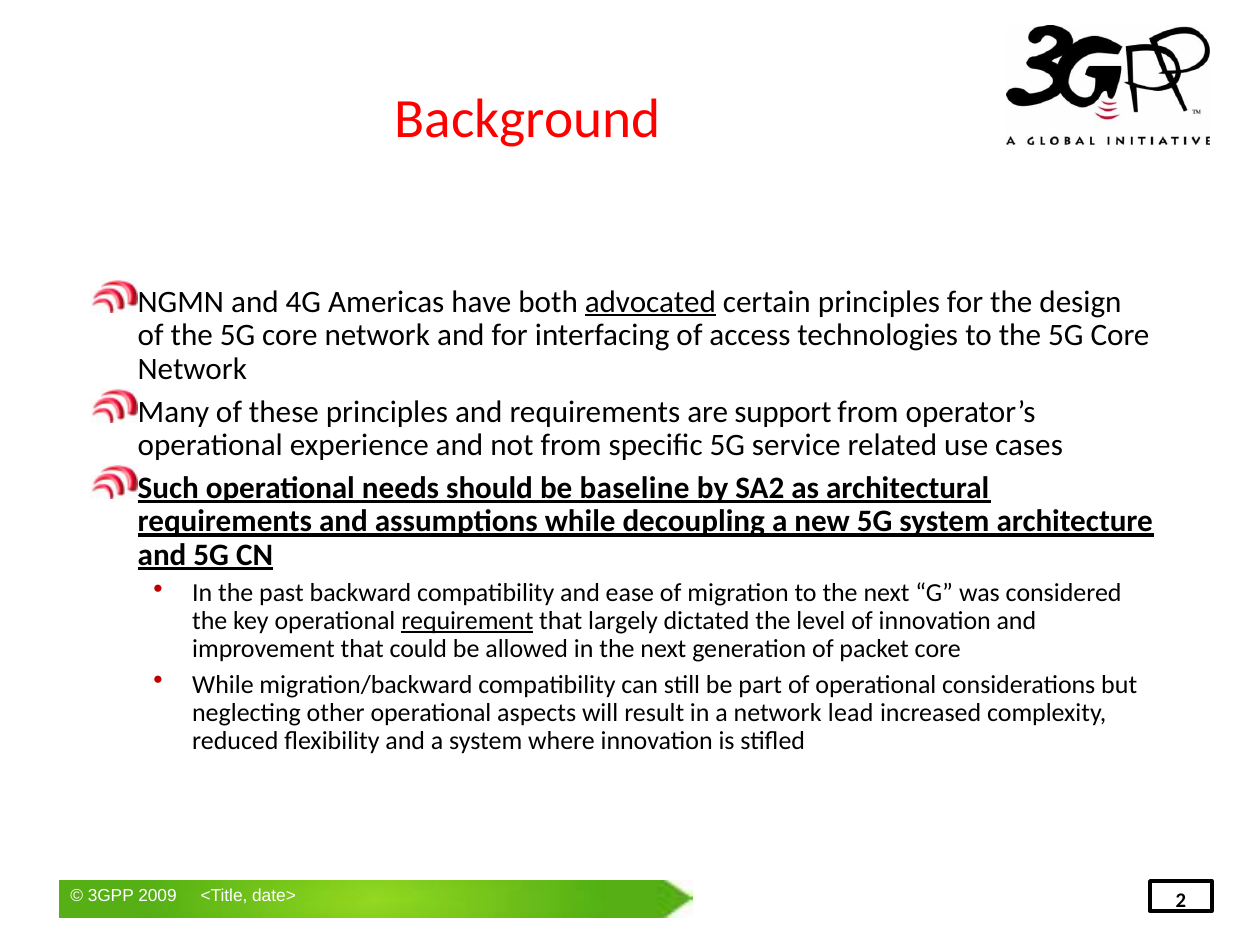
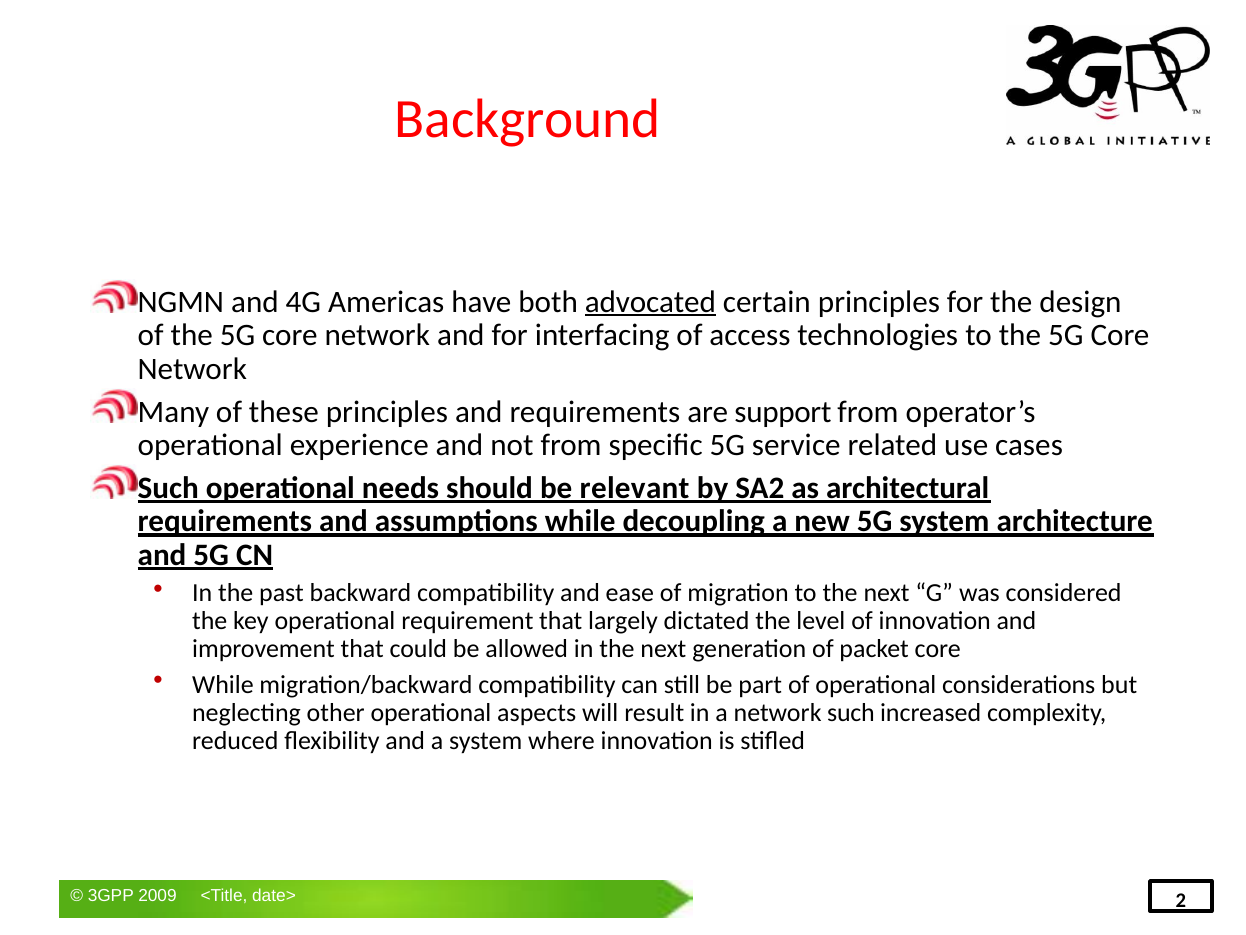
baseline: baseline -> relevant
requirement underline: present -> none
network lead: lead -> such
